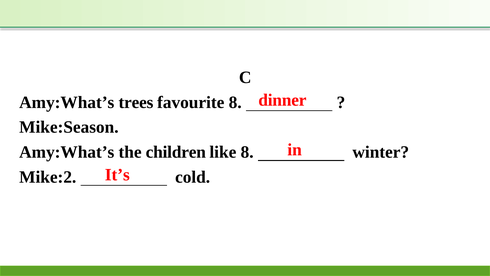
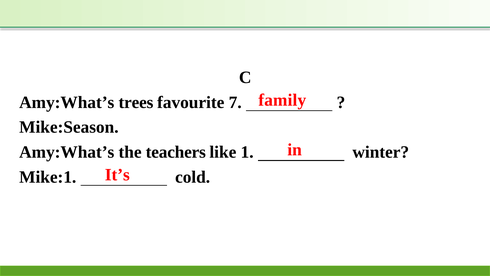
dinner: dinner -> family
favourite 8: 8 -> 7
children: children -> teachers
like 8: 8 -> 1
Mike:2: Mike:2 -> Mike:1
